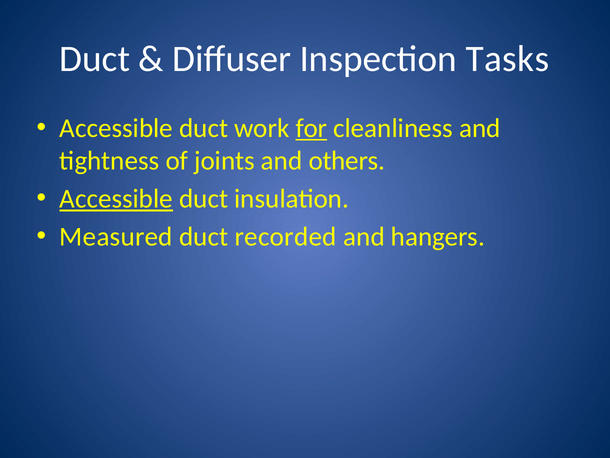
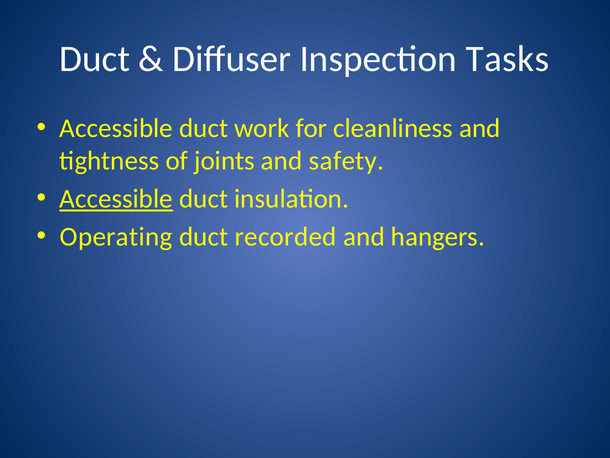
for underline: present -> none
others: others -> safety
Measured: Measured -> Operating
